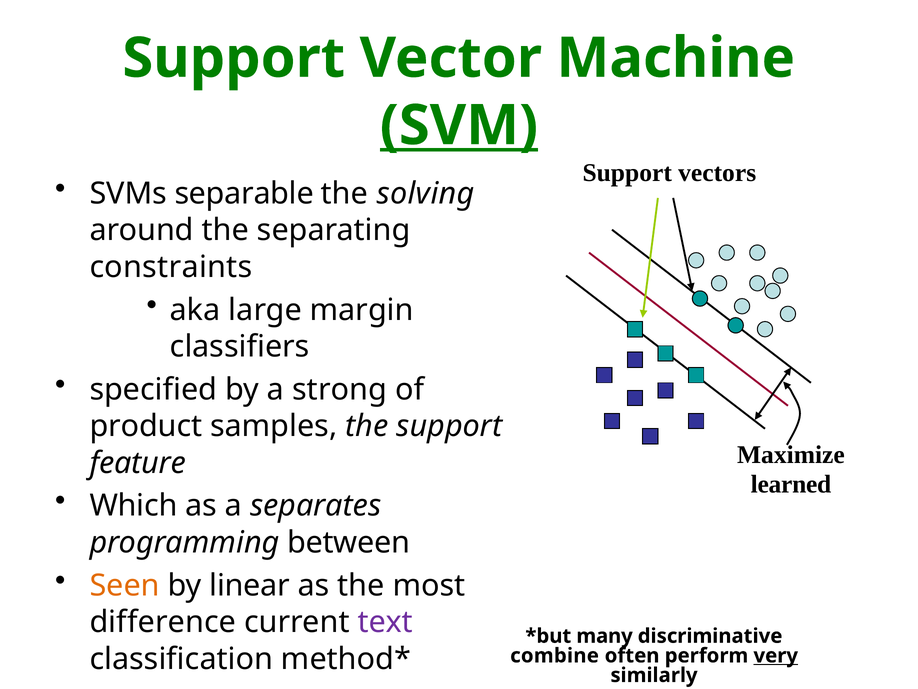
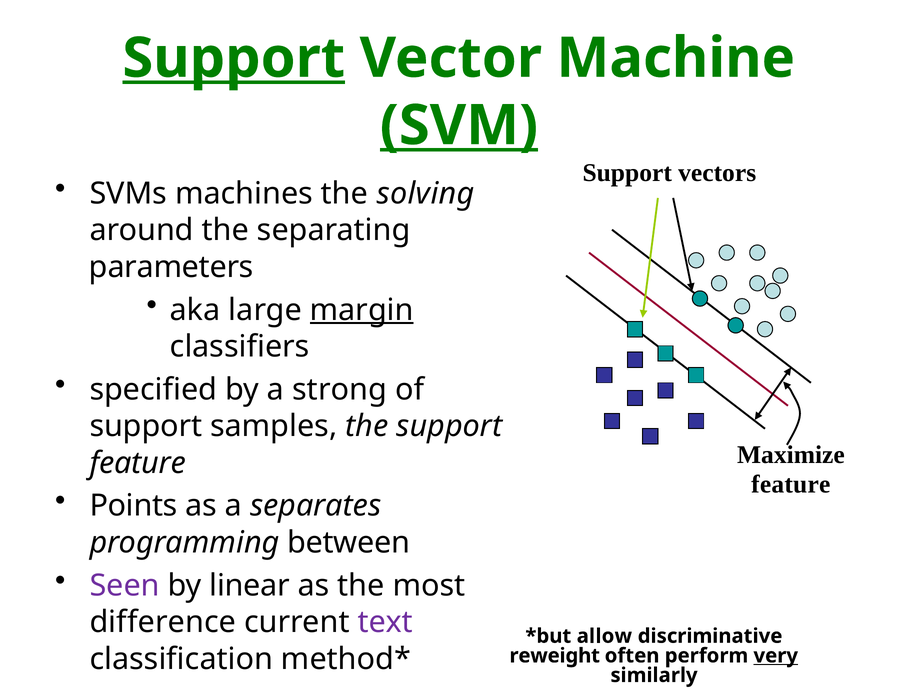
Support at (234, 58) underline: none -> present
separable: separable -> machines
constraints: constraints -> parameters
margin underline: none -> present
product at (146, 426): product -> support
learned at (791, 484): learned -> feature
Which: Which -> Points
Seen colour: orange -> purple
many: many -> allow
combine: combine -> reweight
